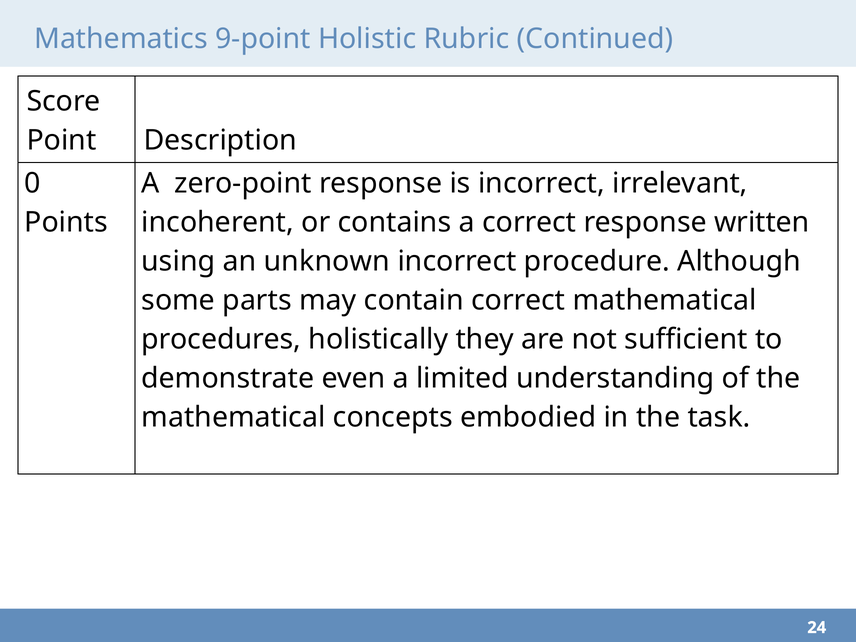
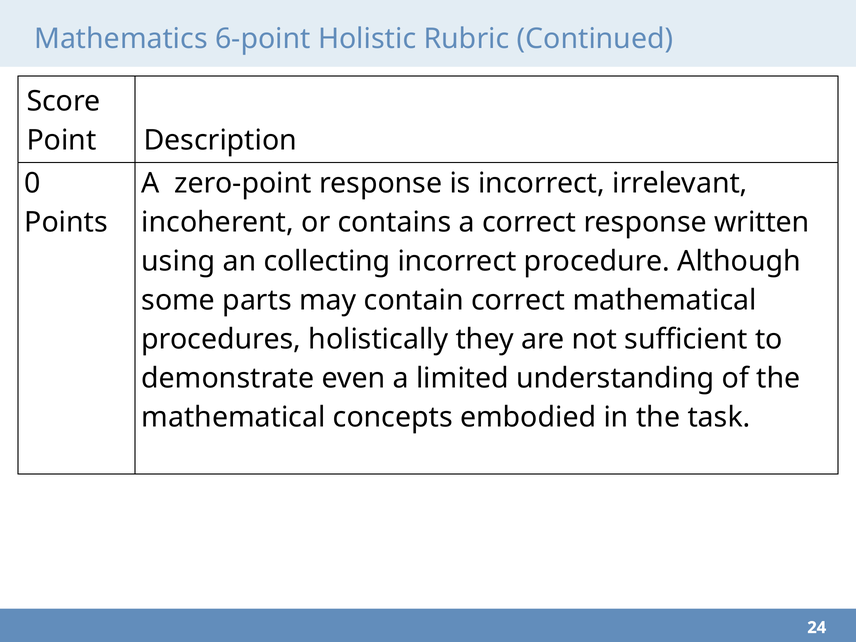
9-point: 9-point -> 6-point
unknown: unknown -> collecting
